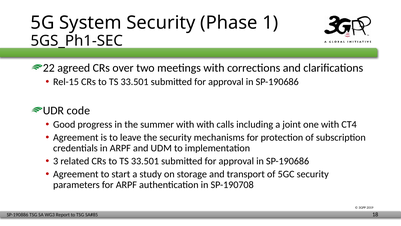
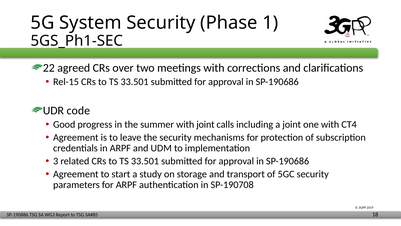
with with: with -> joint
